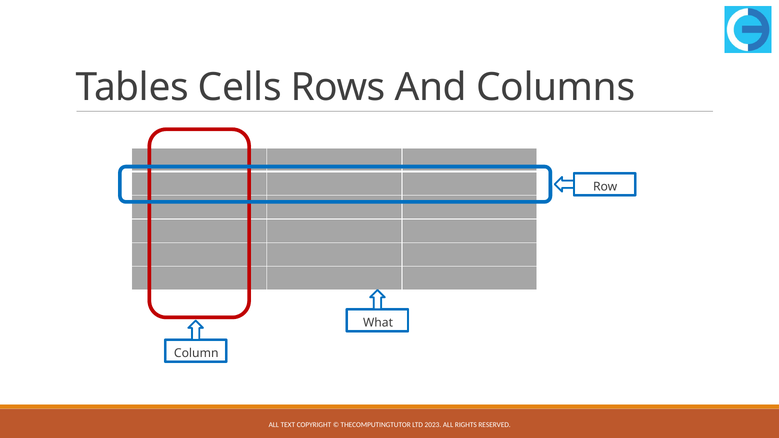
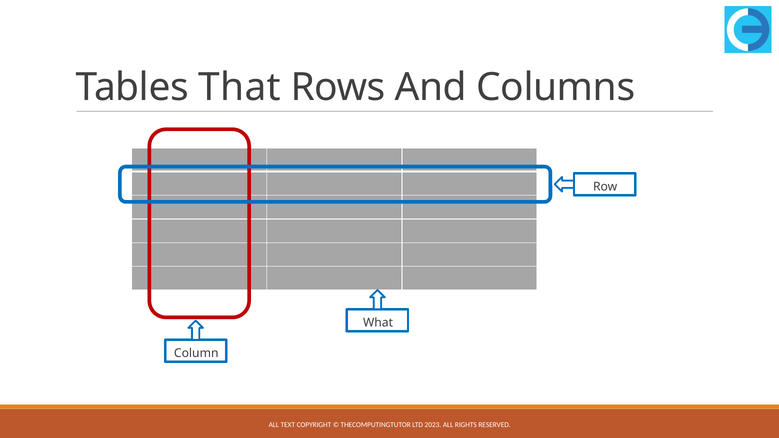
Cells: Cells -> That
